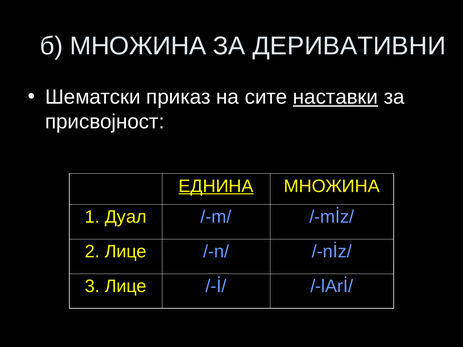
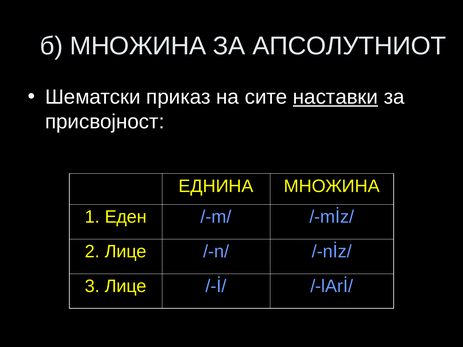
ДЕРИВАТИВНИ: ДЕРИВАТИВНИ -> АПСОЛУТНИОТ
ЕДНИНА underline: present -> none
Дуал: Дуал -> Еден
